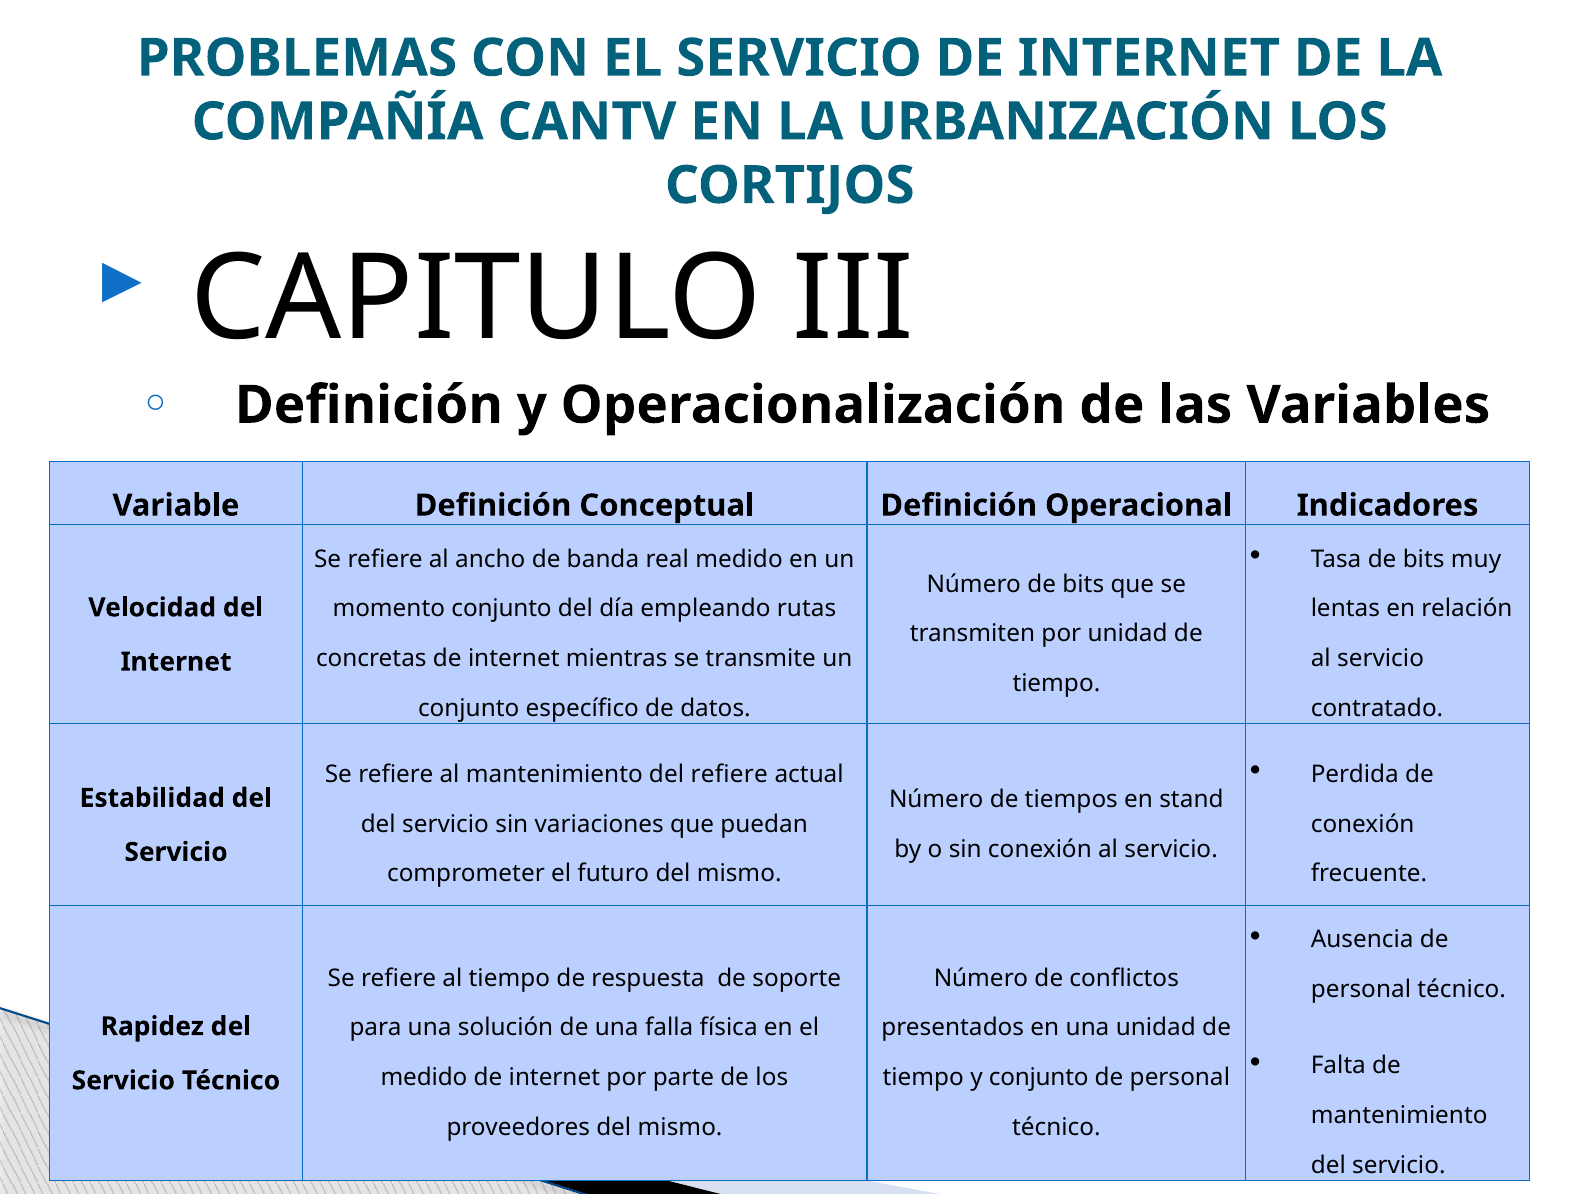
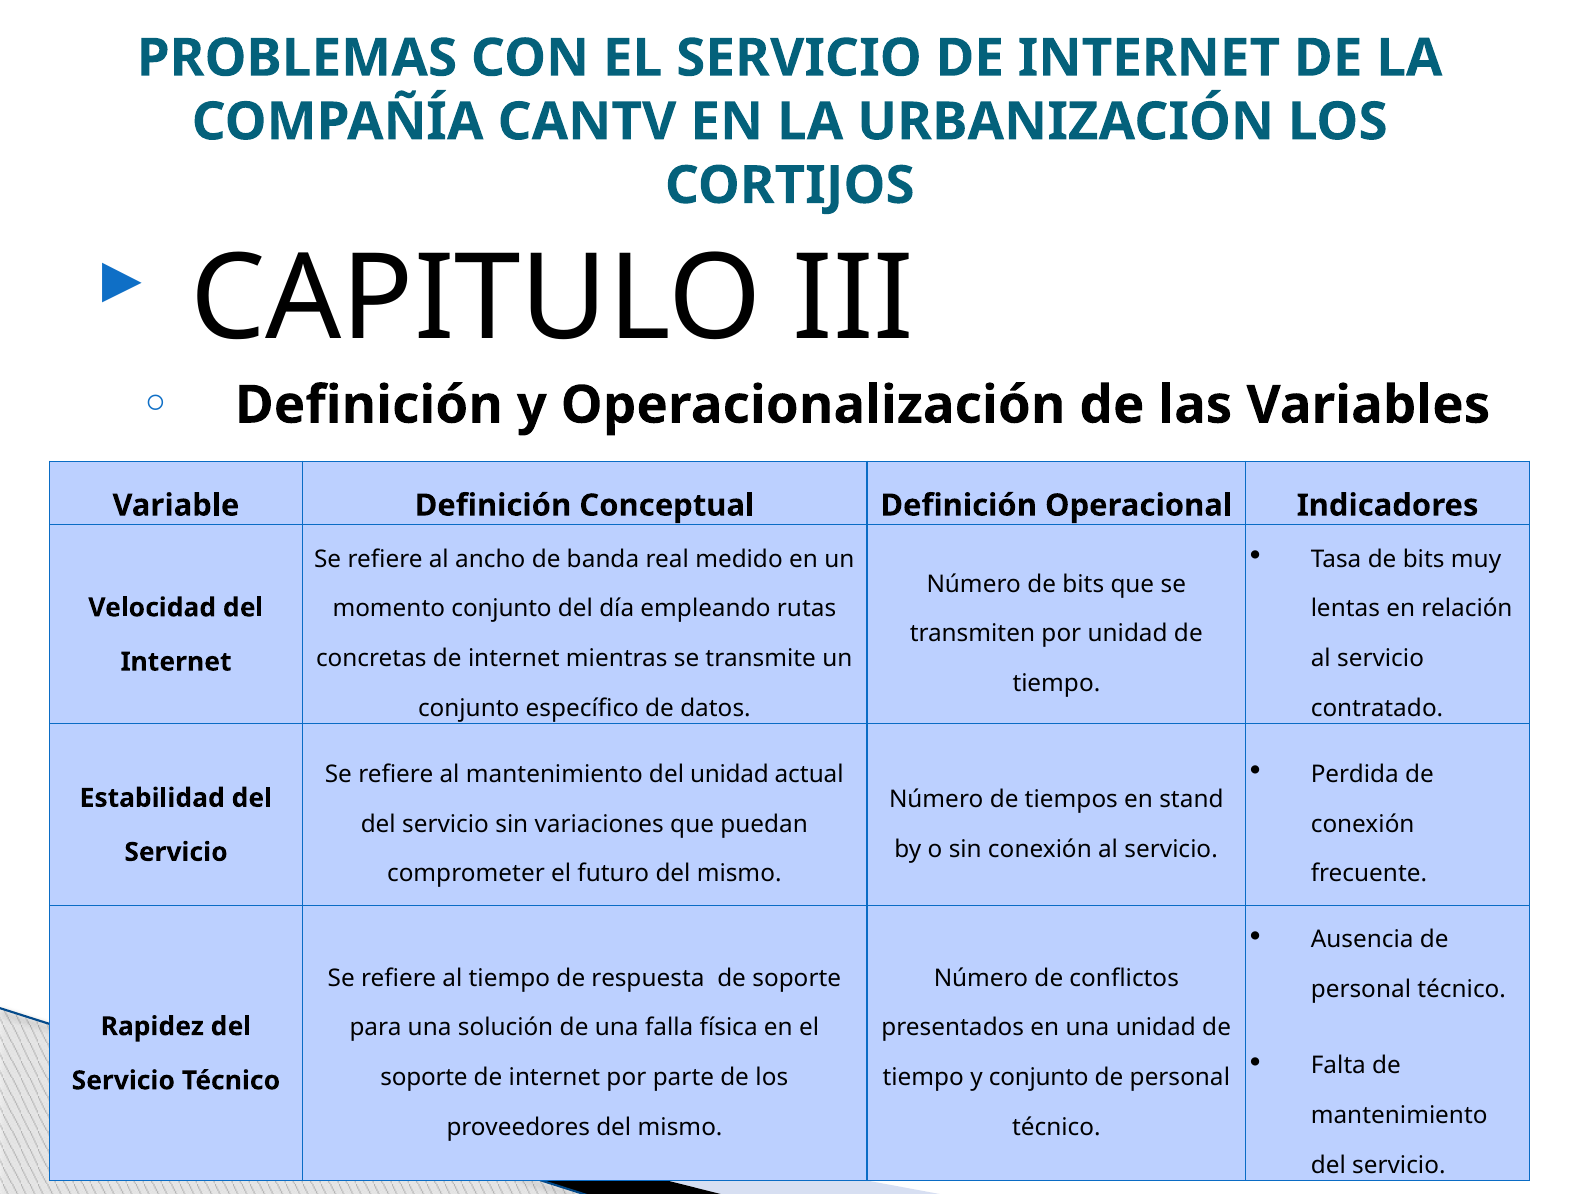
del refiere: refiere -> unidad
medido at (424, 1077): medido -> soporte
